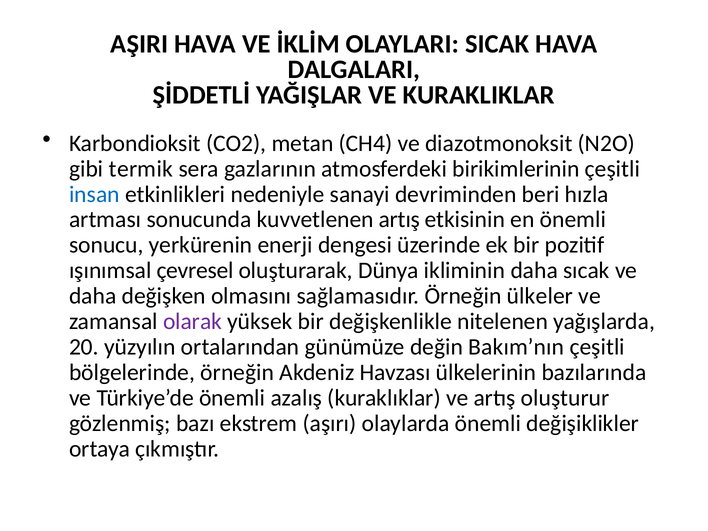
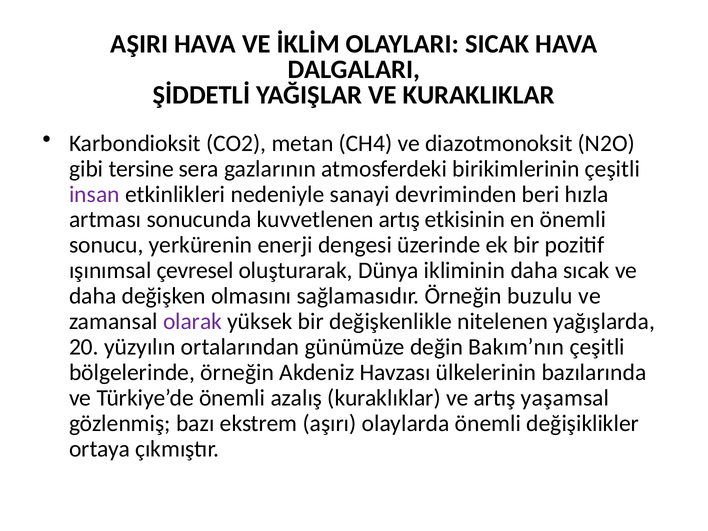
termik: termik -> tersine
insan colour: blue -> purple
ülkeler: ülkeler -> buzulu
oluşturur: oluşturur -> yaşamsal
